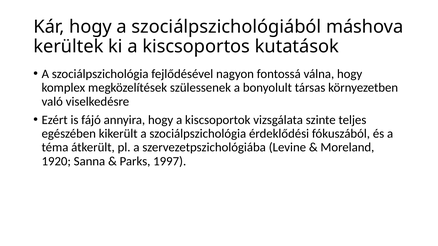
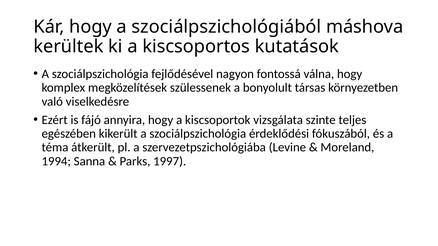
1920: 1920 -> 1994
